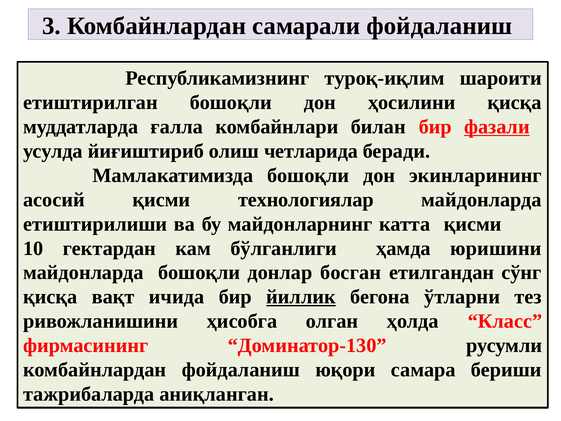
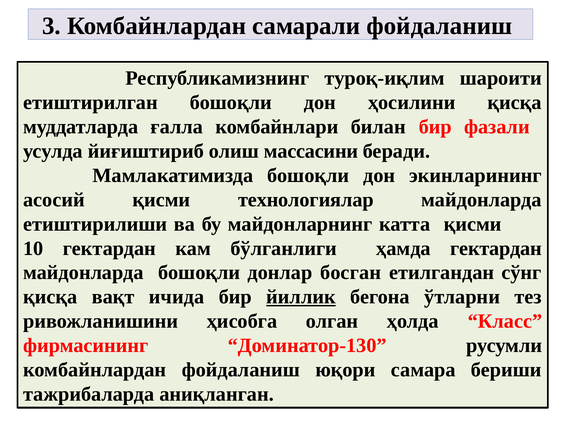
фазали underline: present -> none
четларида: четларида -> массасини
ҳамда юришини: юришини -> гектардан
